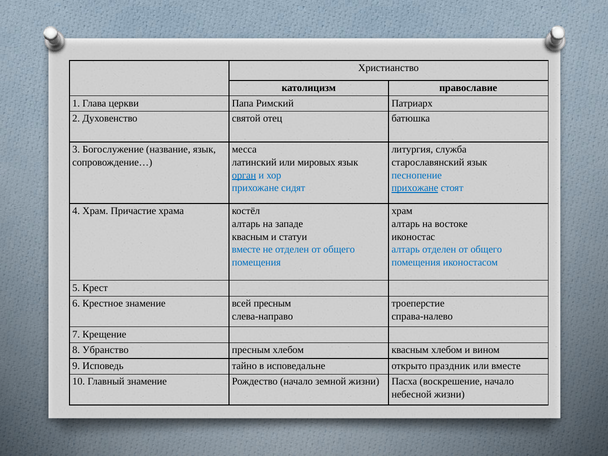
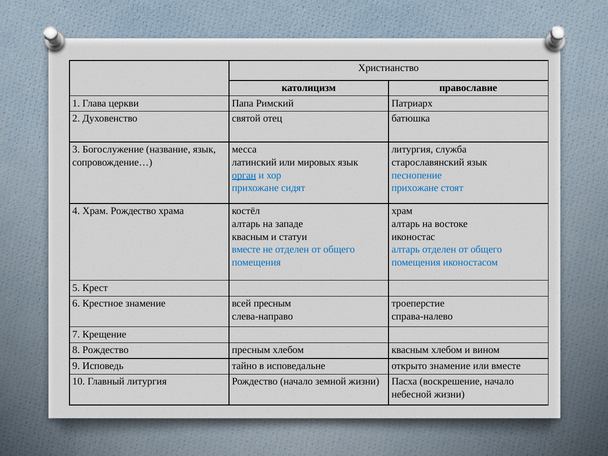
прихожане at (415, 188) underline: present -> none
Храм Причастие: Причастие -> Рождество
8 Убранство: Убранство -> Рождество
открыто праздник: праздник -> знамение
Главный знамение: знамение -> литургия
